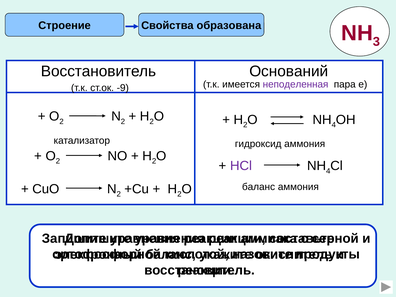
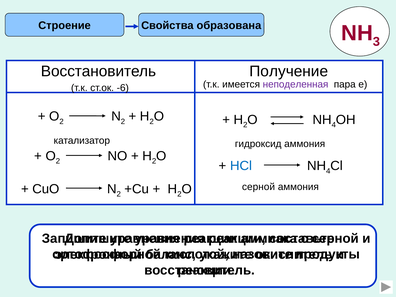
Оснований: Оснований -> Получение
-9: -9 -> -6
HCl colour: purple -> blue
баланс at (259, 187): баланс -> серной
